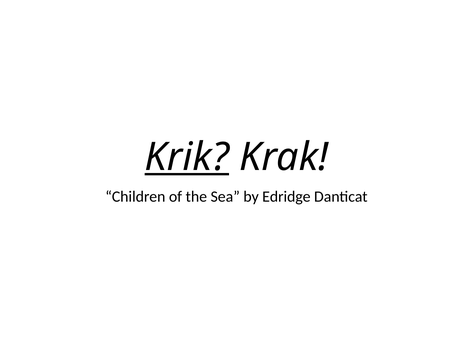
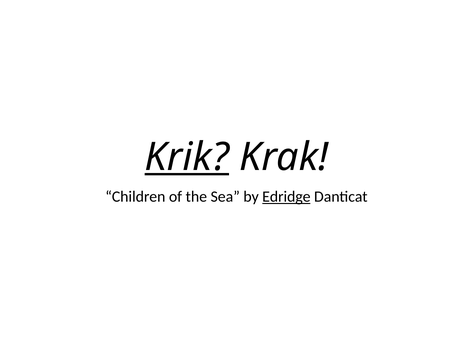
Edridge underline: none -> present
